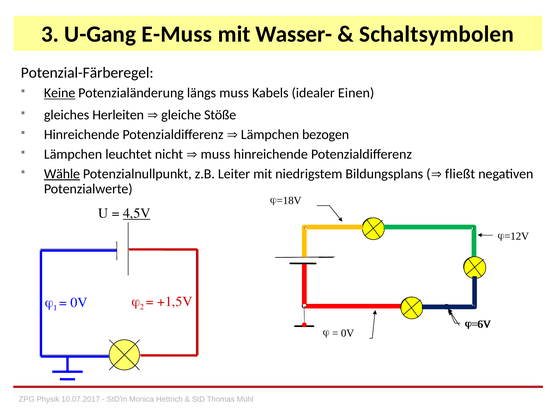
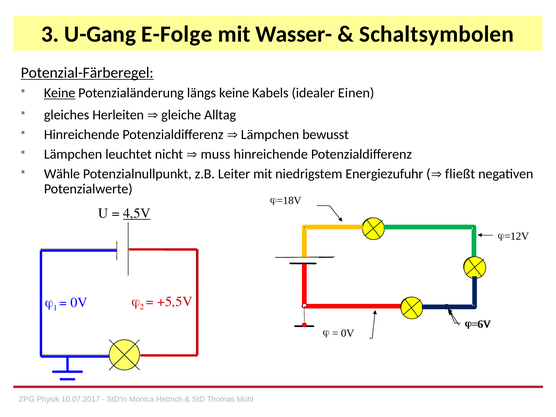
E-Muss: E-Muss -> E-Folge
Potenzial-Färberegel underline: none -> present
längs muss: muss -> keine
Stöße: Stöße -> Alltag
bezogen: bezogen -> bewusst
Wähle underline: present -> none
Bildungsplans: Bildungsplans -> Energiezufuhr
+1,5V: +1,5V -> +5,5V
